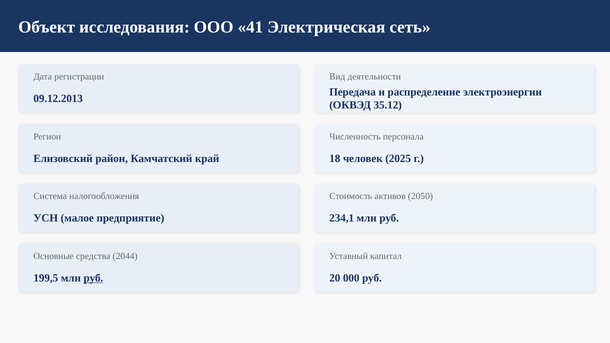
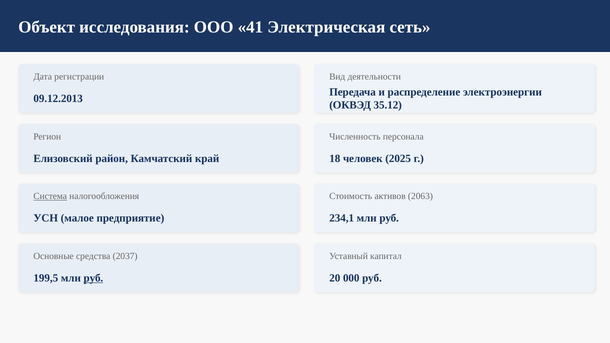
Система underline: none -> present
2050: 2050 -> 2063
2044: 2044 -> 2037
